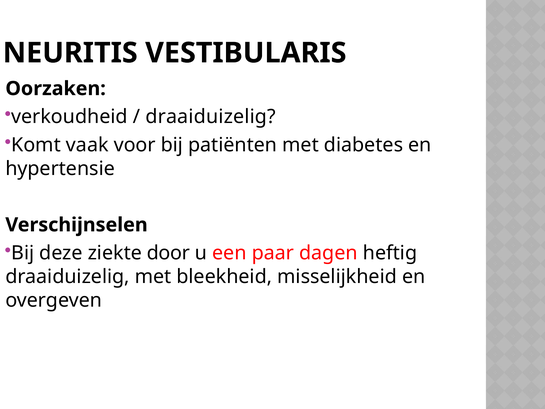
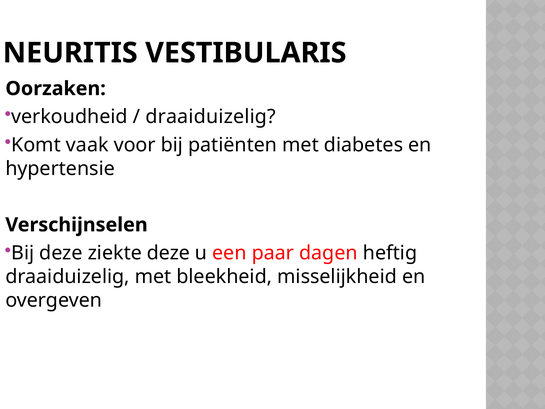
ziekte door: door -> deze
